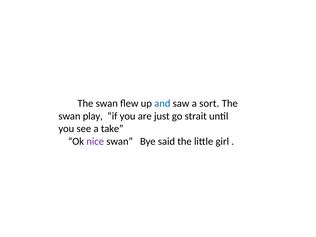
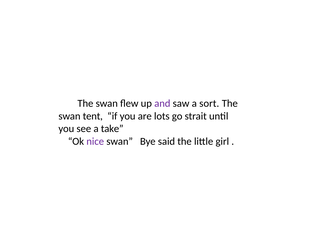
and colour: blue -> purple
play: play -> tent
just: just -> lots
